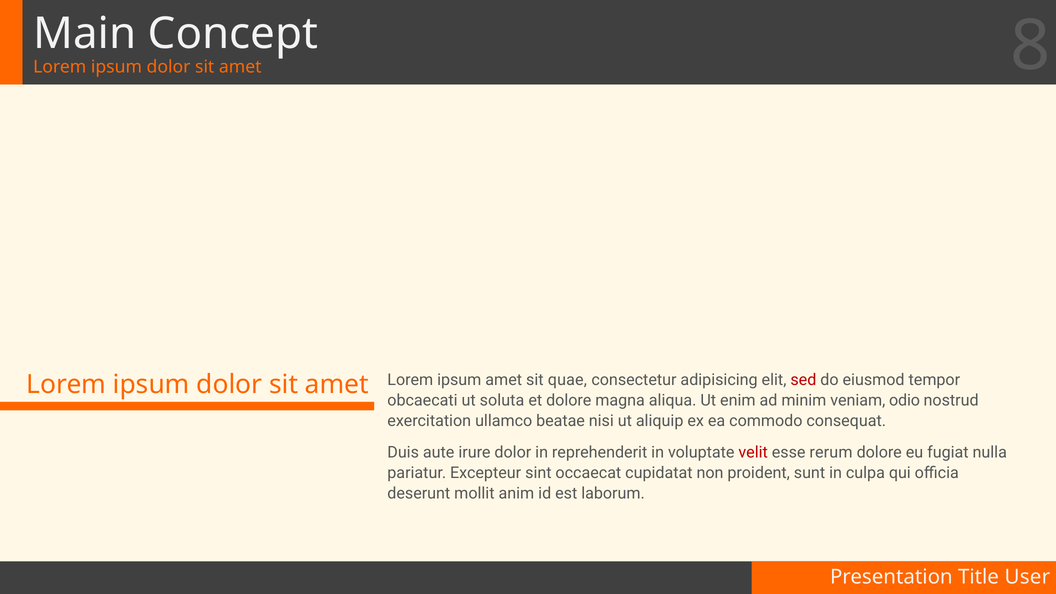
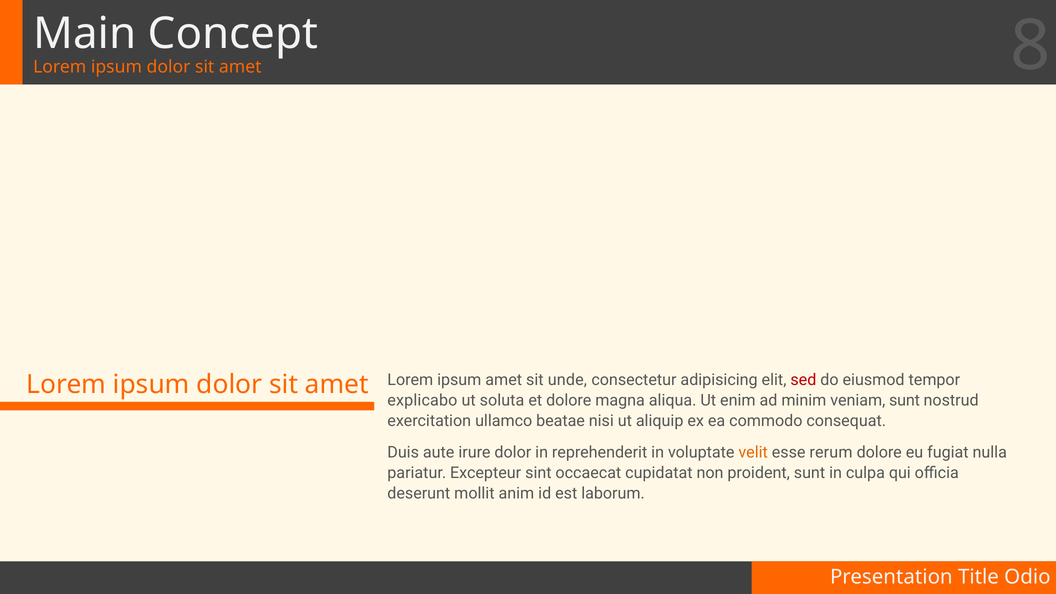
quae: quae -> unde
obcaecati: obcaecati -> explicabo
veniam odio: odio -> sunt
velit colour: red -> orange
User: User -> Odio
